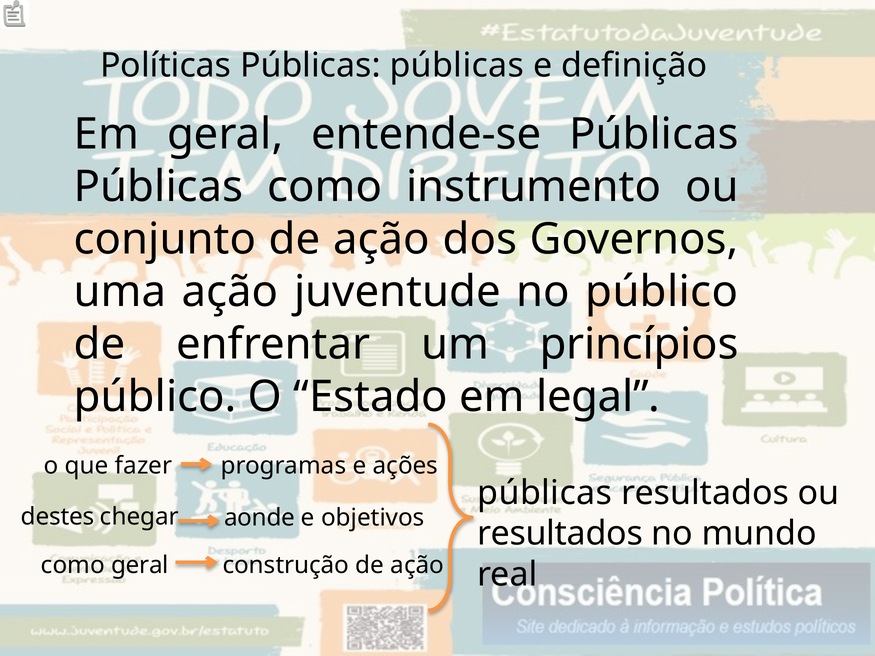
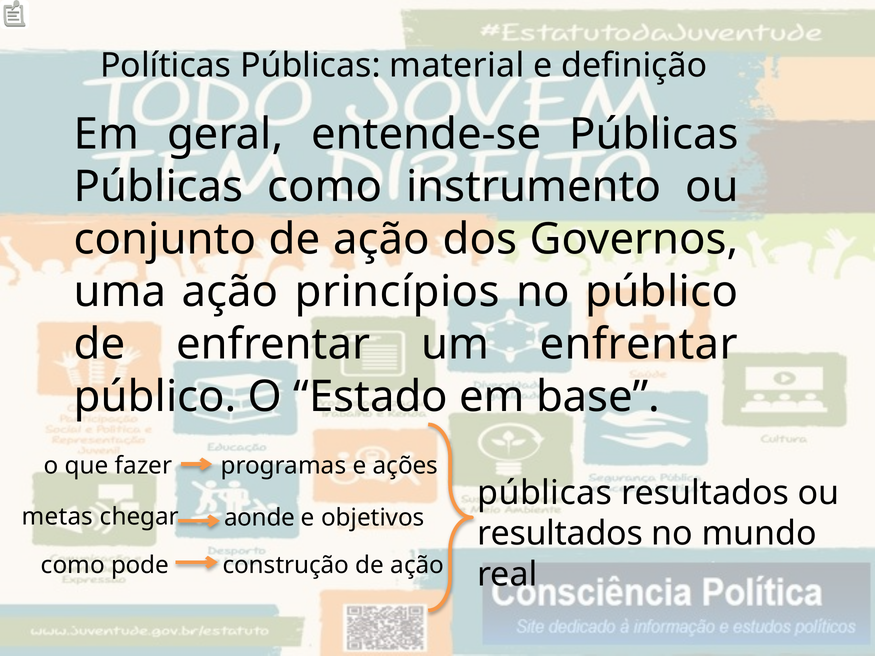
Políticas Públicas públicas: públicas -> material
juventude: juventude -> princípios
um princípios: princípios -> enfrentar
legal: legal -> base
destes: destes -> metas
como geral: geral -> pode
